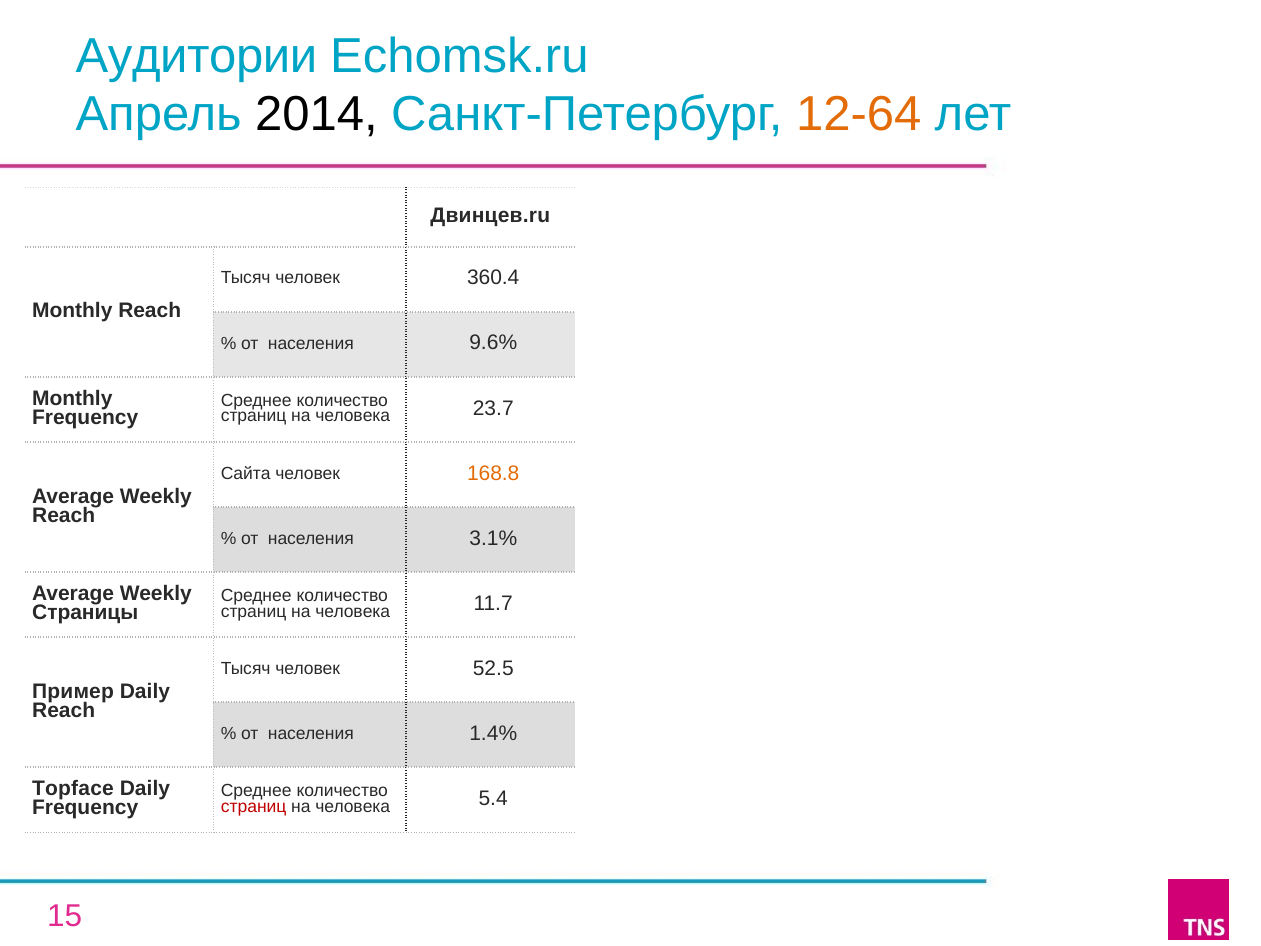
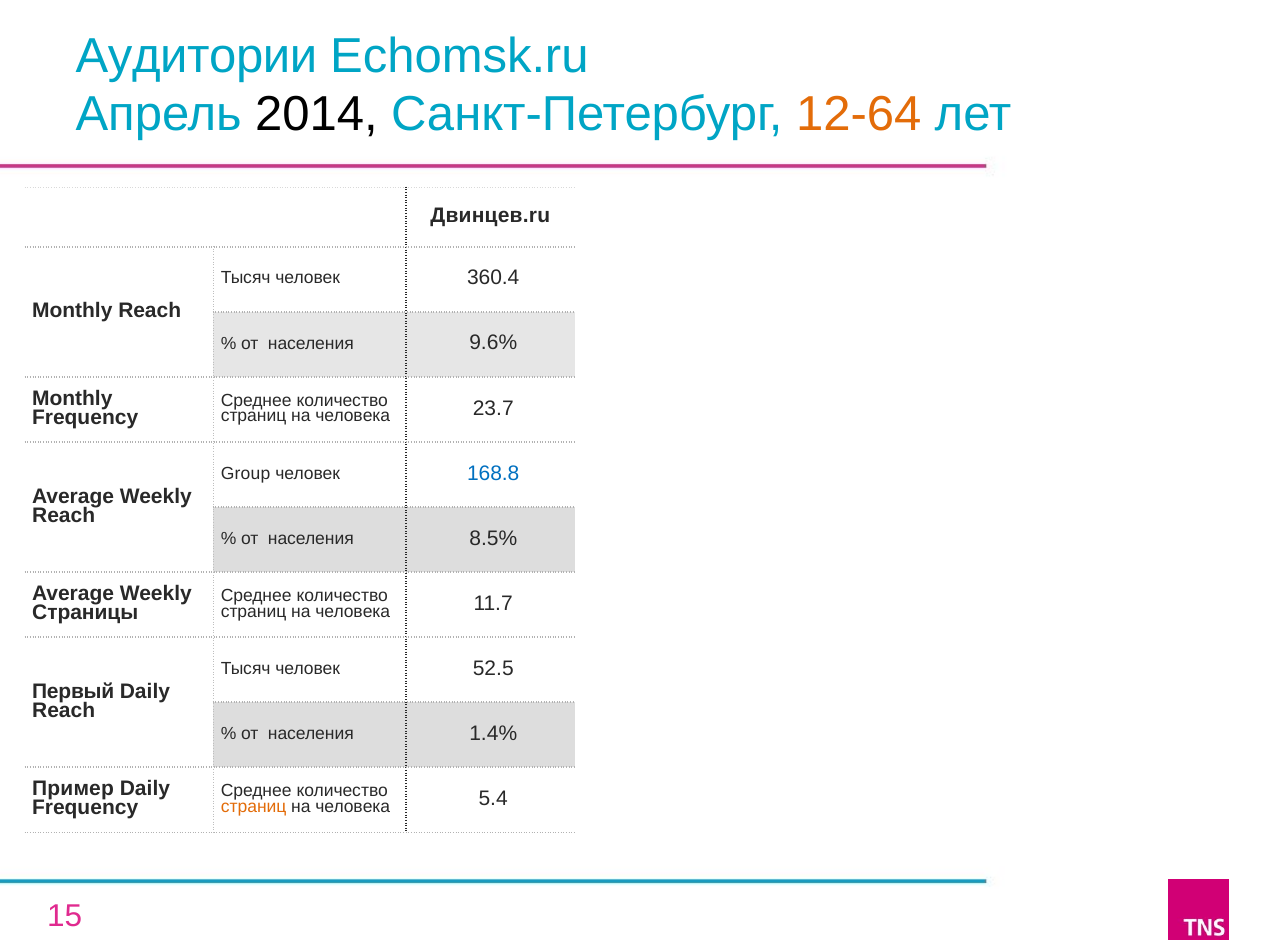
Сайта: Сайта -> Group
168.8 colour: orange -> blue
3.1%: 3.1% -> 8.5%
Пример: Пример -> Первый
Topface: Topface -> Пример
страниц at (254, 806) colour: red -> orange
